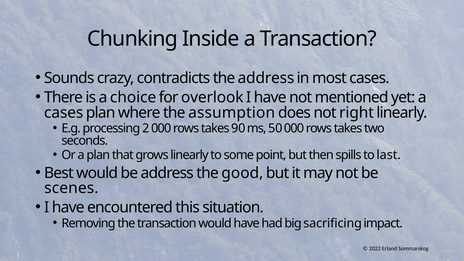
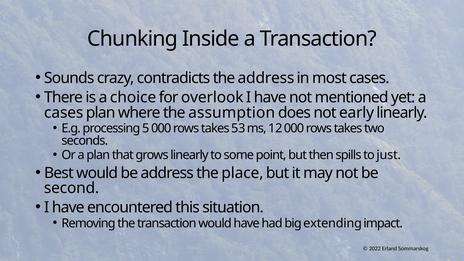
right: right -> early
2: 2 -> 5
90: 90 -> 53
50: 50 -> 12
last: last -> just
good: good -> place
scenes: scenes -> second
sacrificing: sacrificing -> extending
